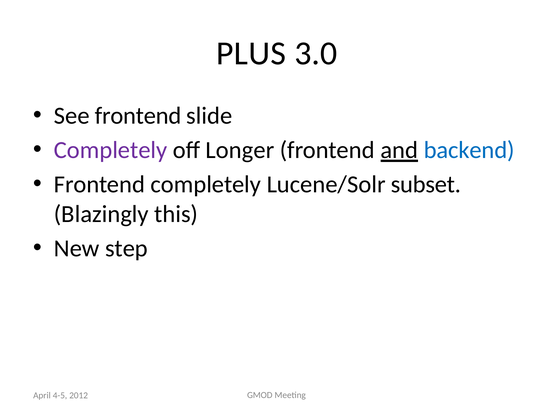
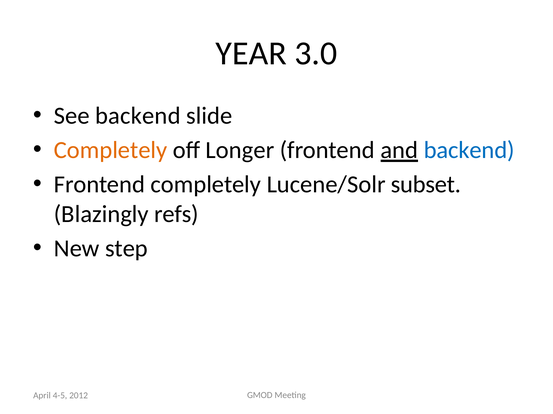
PLUS: PLUS -> YEAR
See frontend: frontend -> backend
Completely at (111, 150) colour: purple -> orange
this: this -> refs
